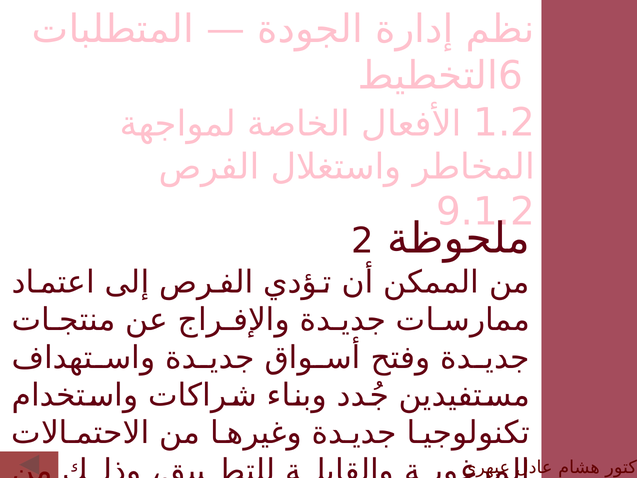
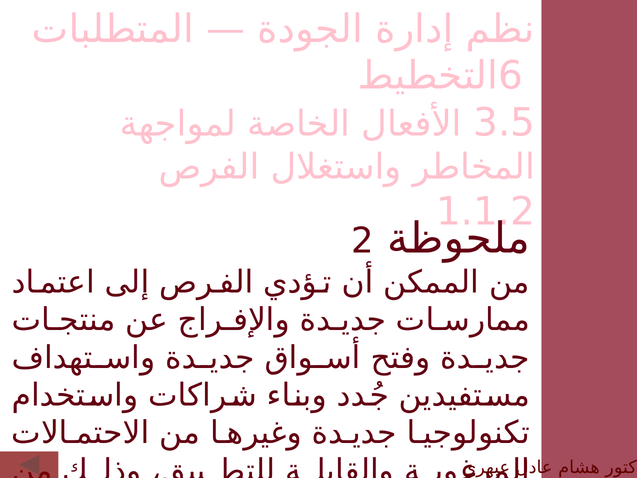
1.2: 1.2 -> 3.5
9.1.2: 9.1.2 -> 1.1.2
